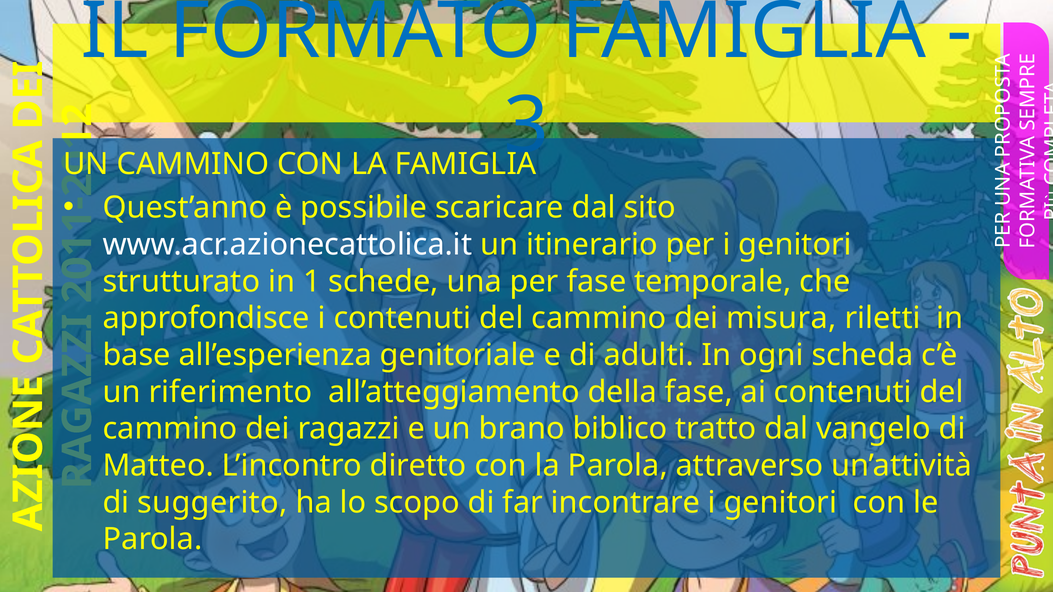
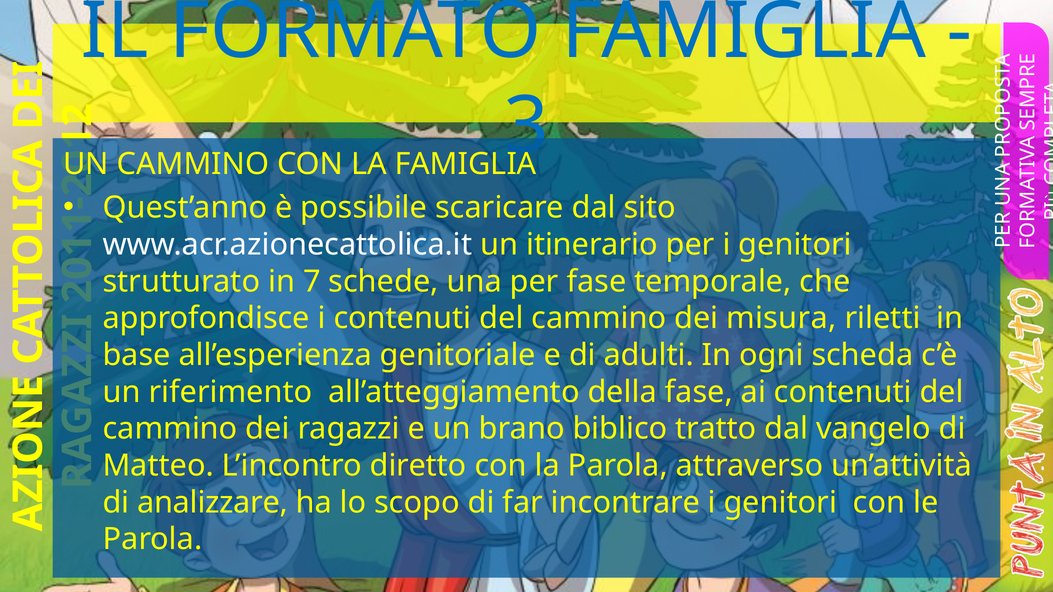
in 1: 1 -> 7
suggerito: suggerito -> analizzare
